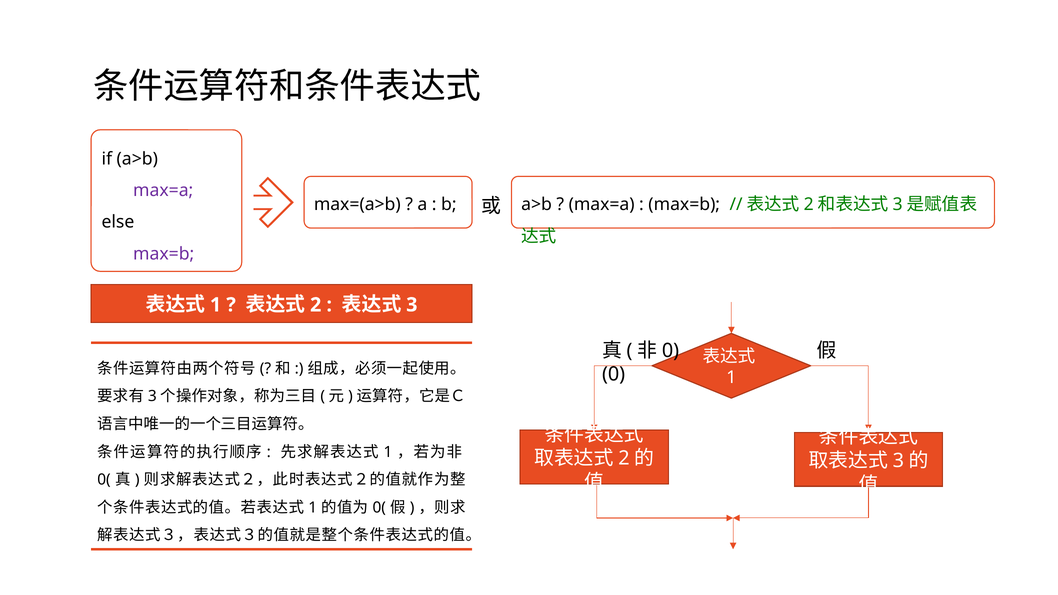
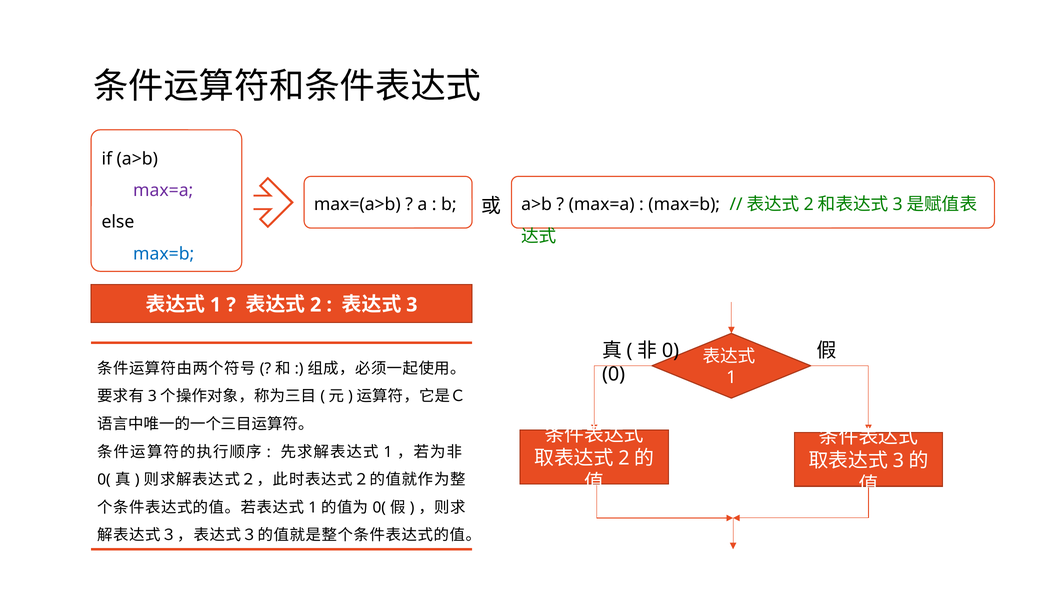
max=b at (164, 254) colour: purple -> blue
